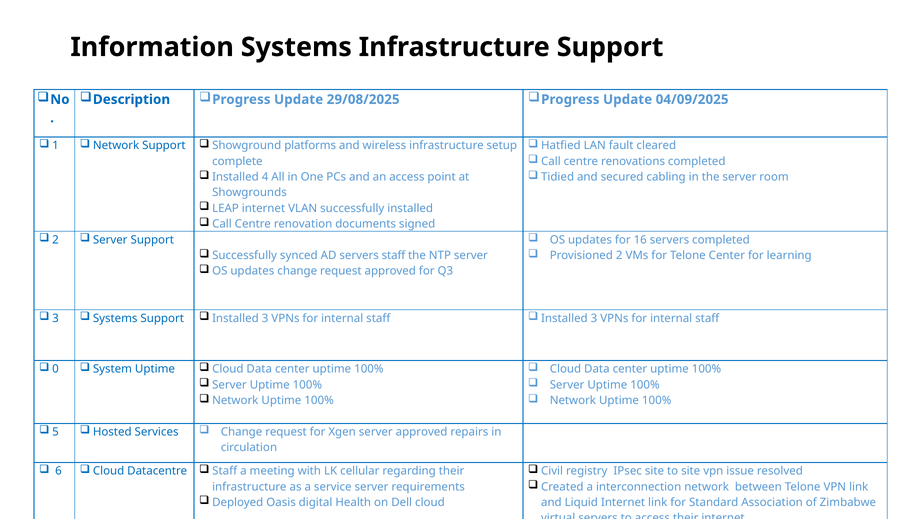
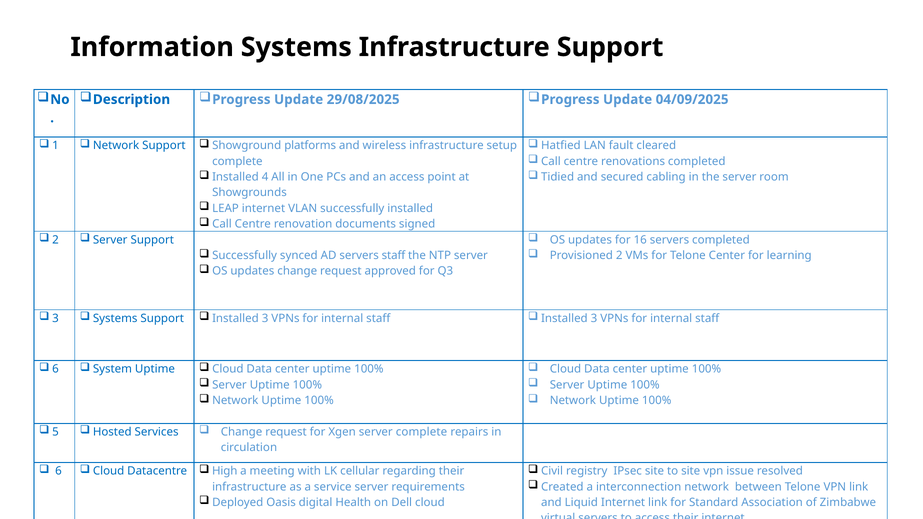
0 at (55, 369): 0 -> 6
server approved: approved -> complete
Staff at (225, 471): Staff -> High
